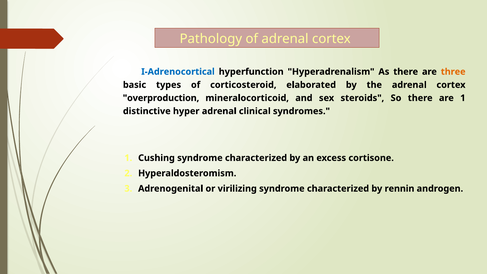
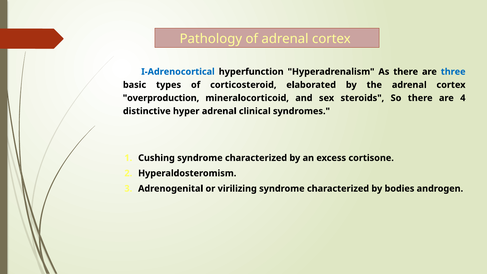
three colour: orange -> blue
are 1: 1 -> 4
rennin: rennin -> bodies
